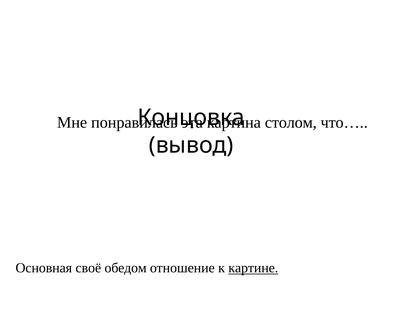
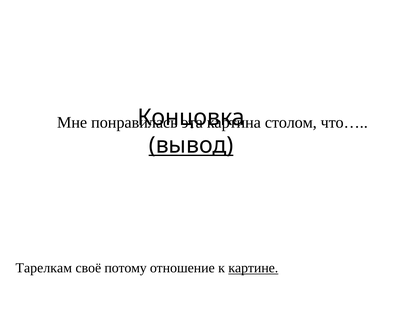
вывод underline: none -> present
Основная: Основная -> Тарелкам
обедом: обедом -> потому
